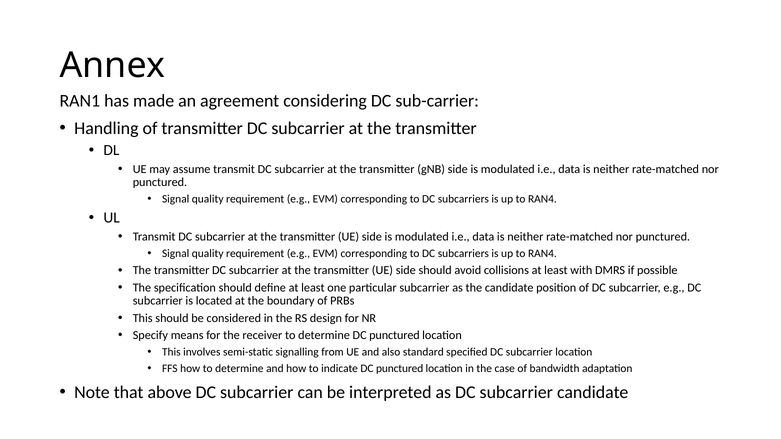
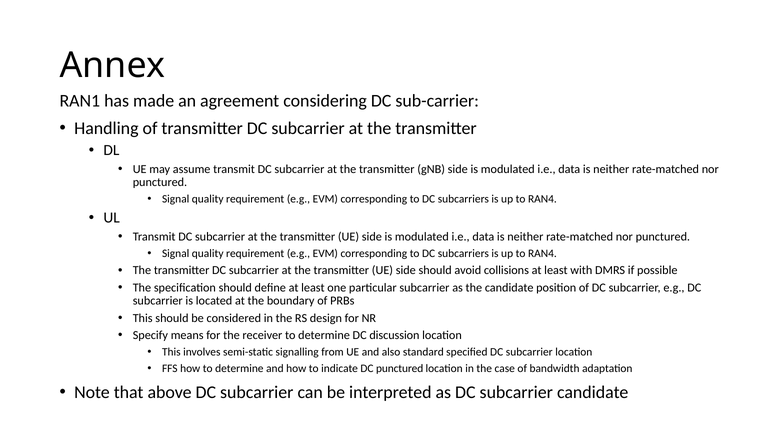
determine DC punctured: punctured -> discussion
